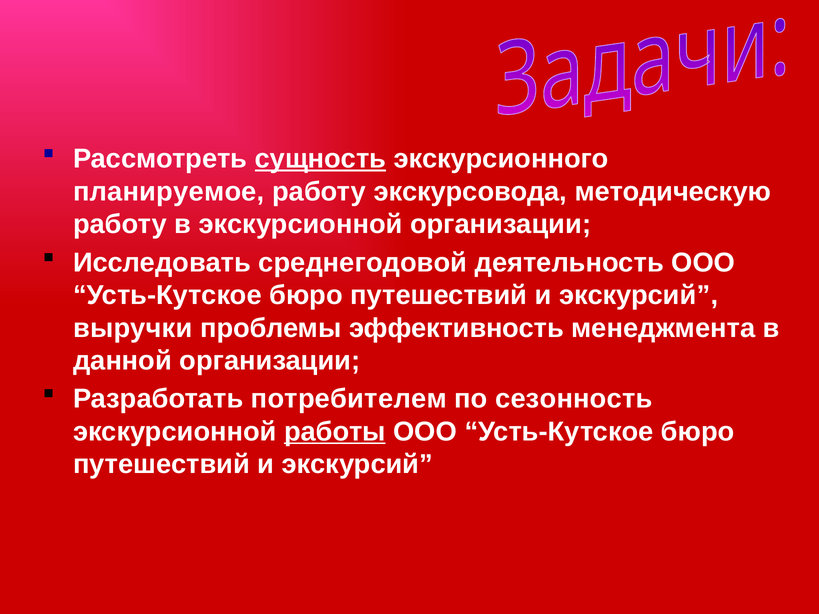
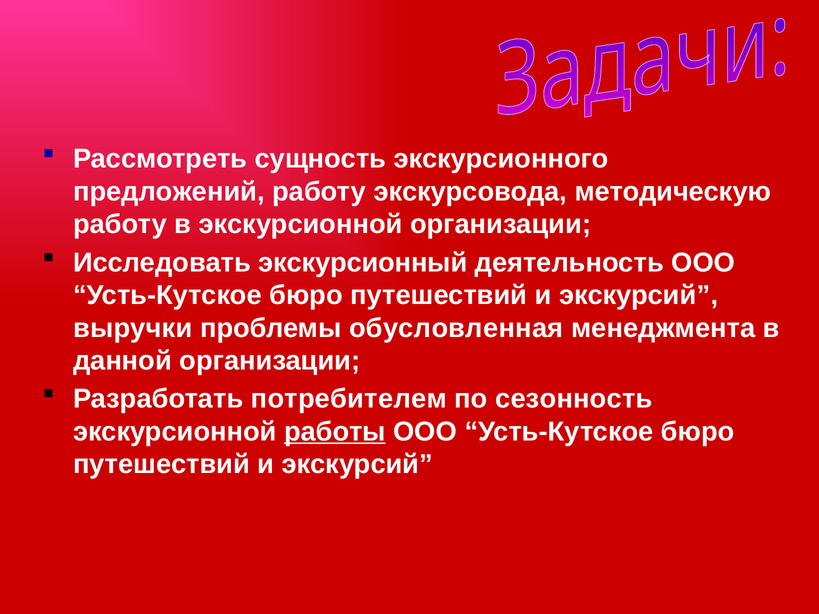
сущность underline: present -> none
планируемое: планируемое -> предложений
среднегодовой: среднегодовой -> экскурсионный
эффективность: эффективность -> обусловленная
